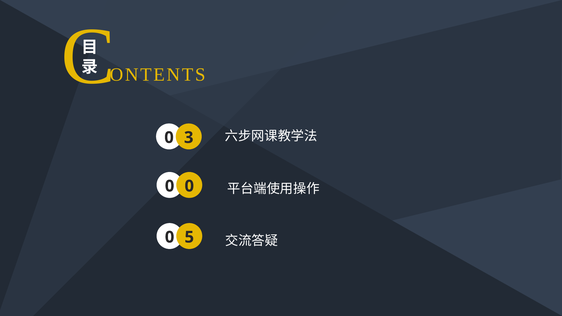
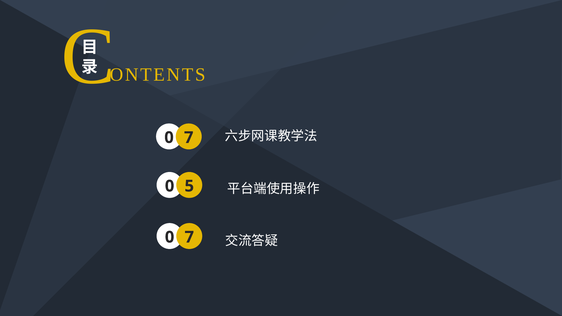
3 at (189, 138): 3 -> 7
0 0: 0 -> 5
5 at (189, 237): 5 -> 7
